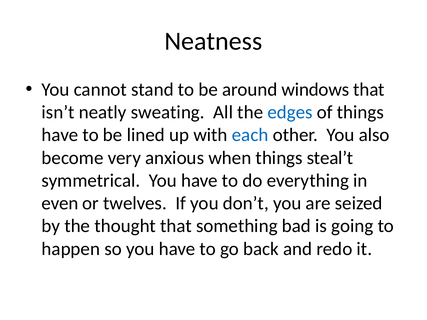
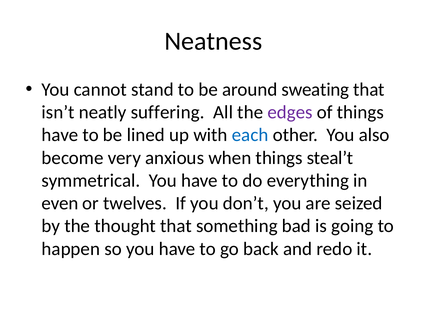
windows: windows -> sweating
sweating: sweating -> suffering
edges colour: blue -> purple
